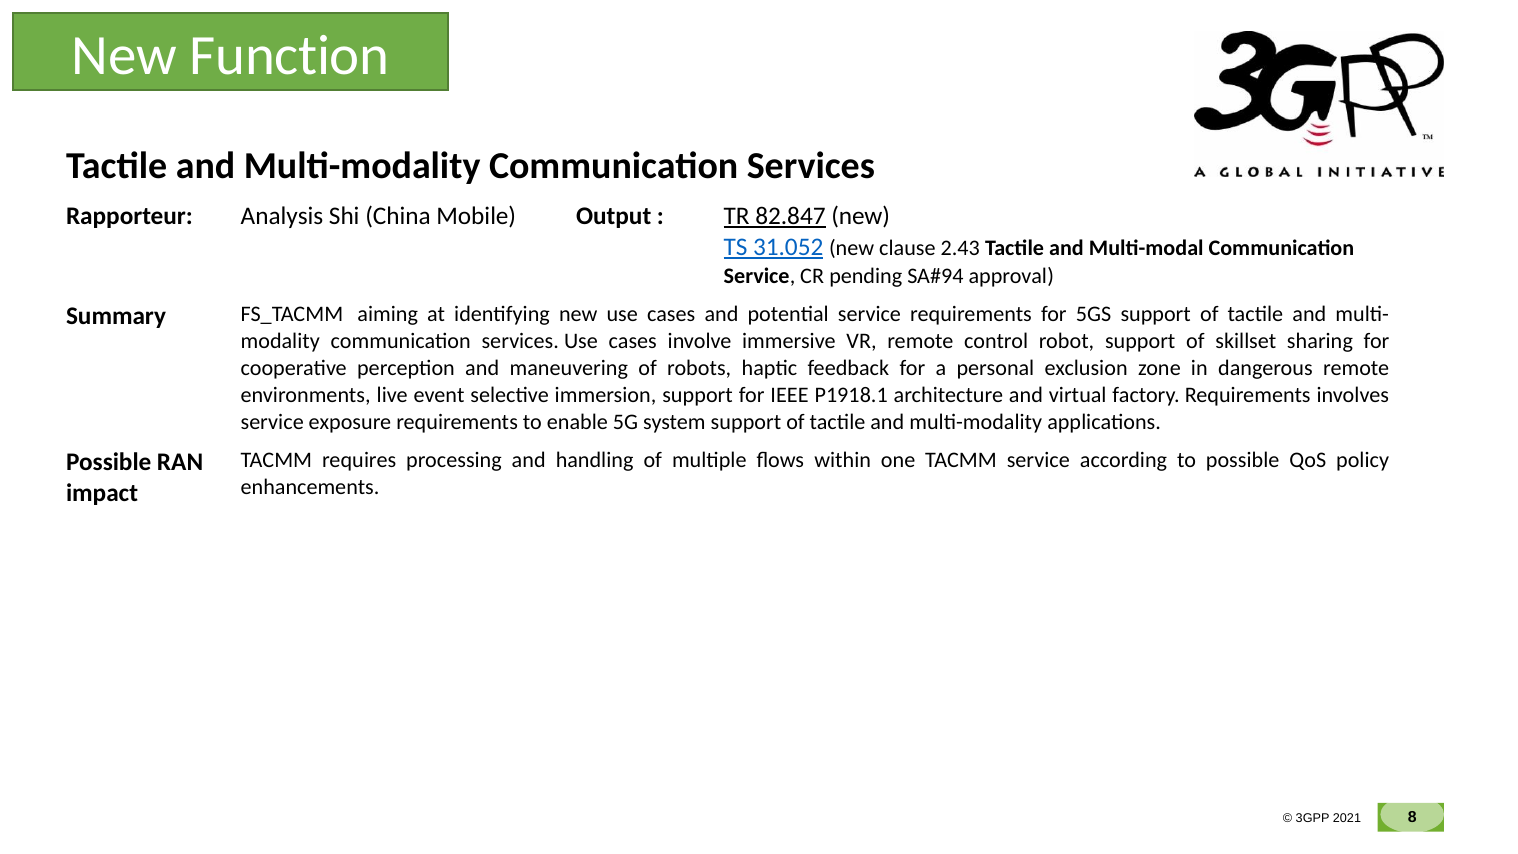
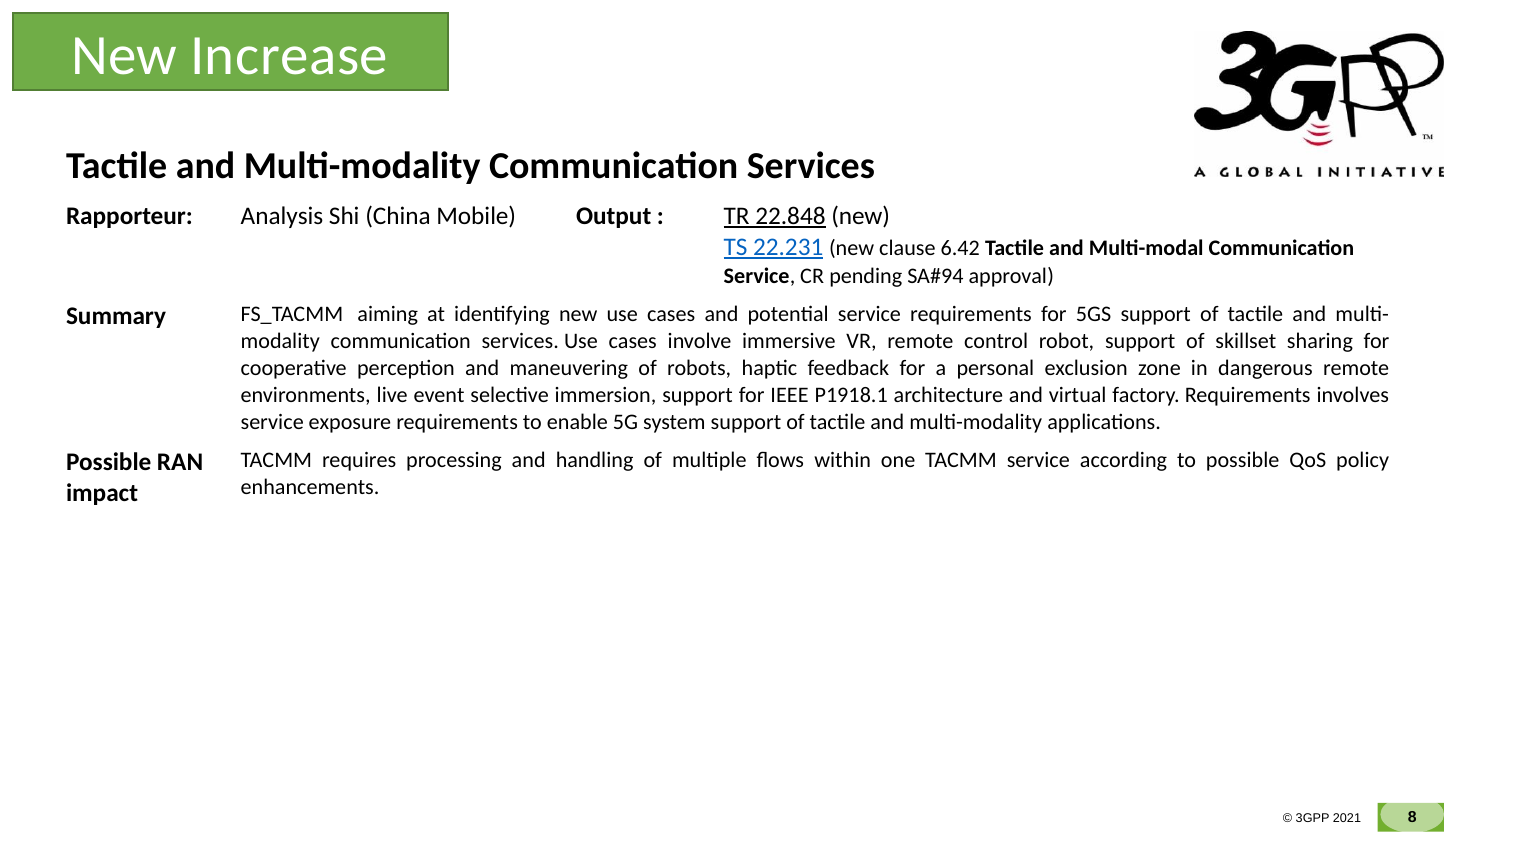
Function: Function -> Increase
82.847: 82.847 -> 22.848
31.052: 31.052 -> 22.231
2.43: 2.43 -> 6.42
